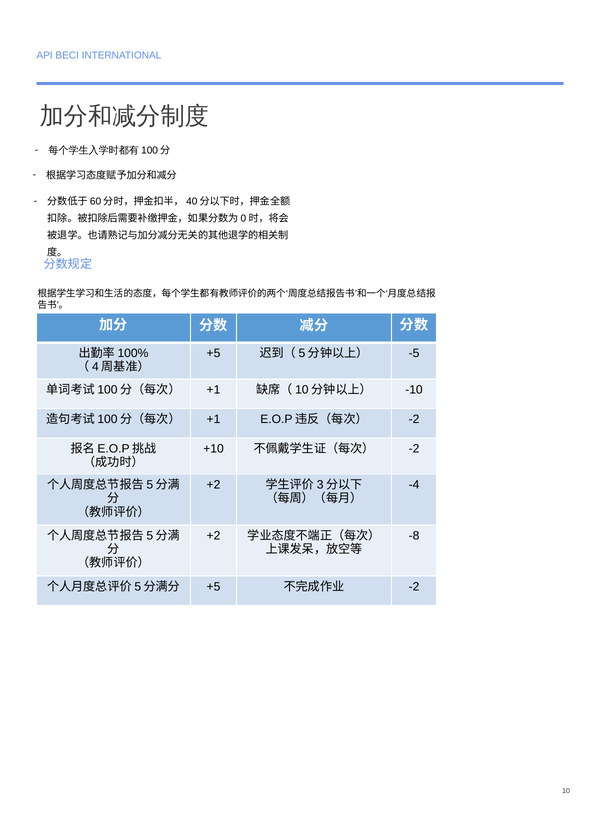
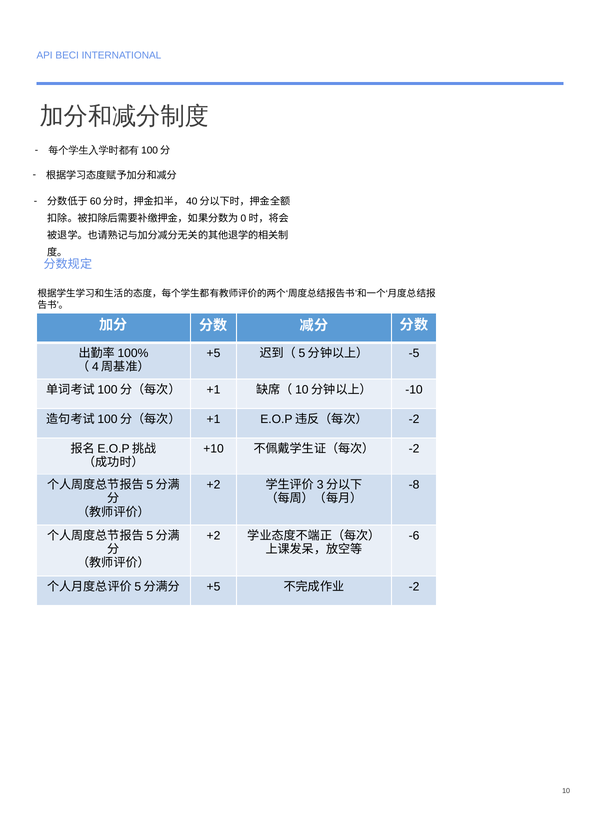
-4: -4 -> -8
-8: -8 -> -6
